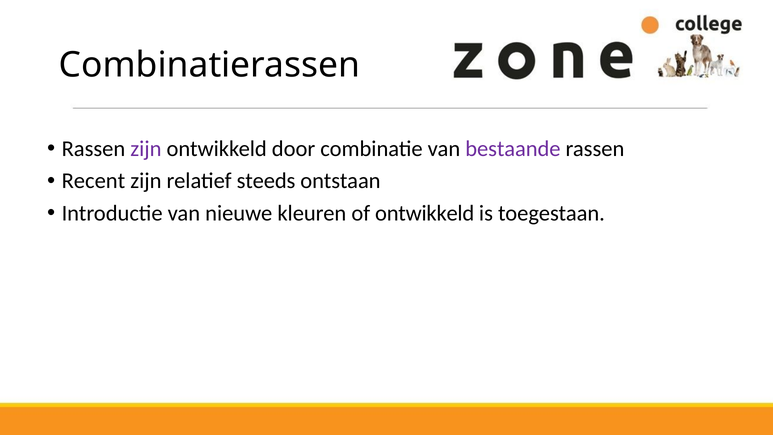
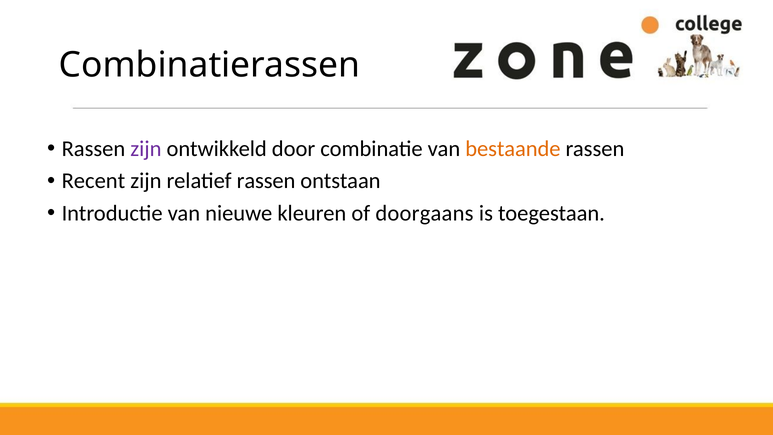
bestaande colour: purple -> orange
relatief steeds: steeds -> rassen
of ontwikkeld: ontwikkeld -> doorgaans
